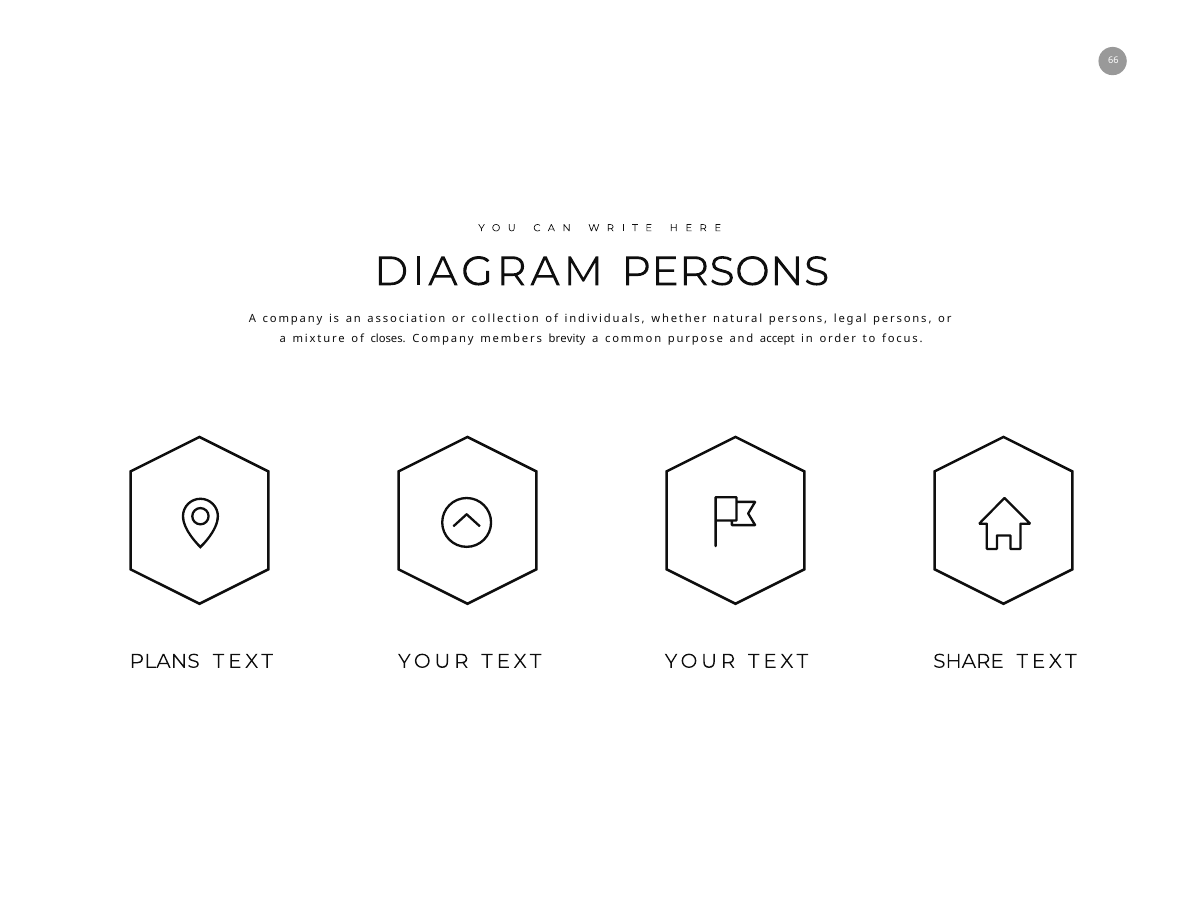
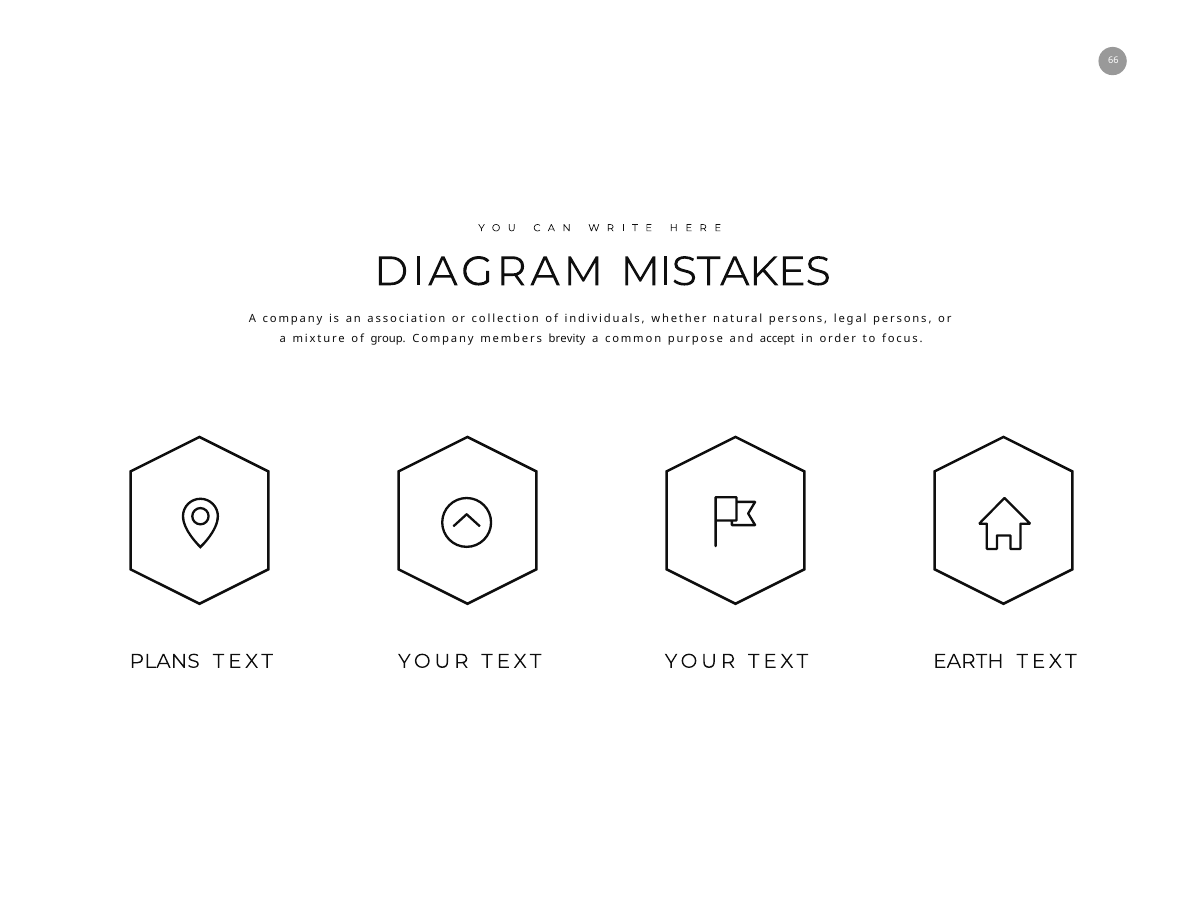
DIAGRAM PERSONS: PERSONS -> MISTAKES
closes: closes -> group
SHARE: SHARE -> EARTH
